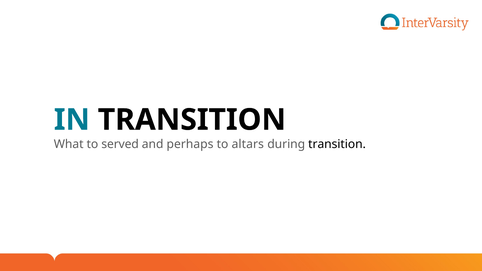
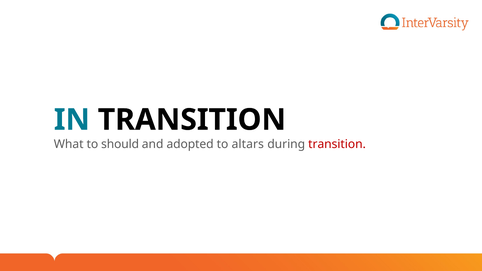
served: served -> should
perhaps: perhaps -> adopted
transition at (337, 144) colour: black -> red
